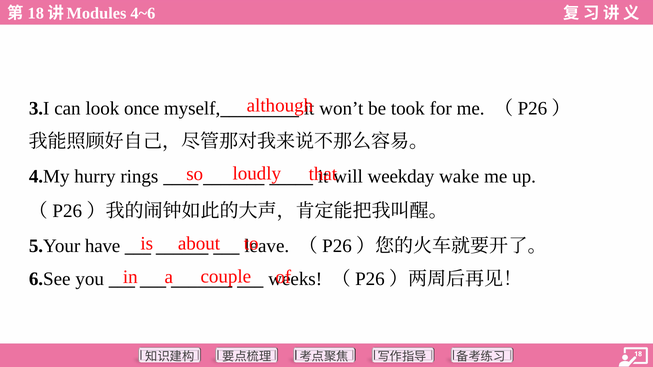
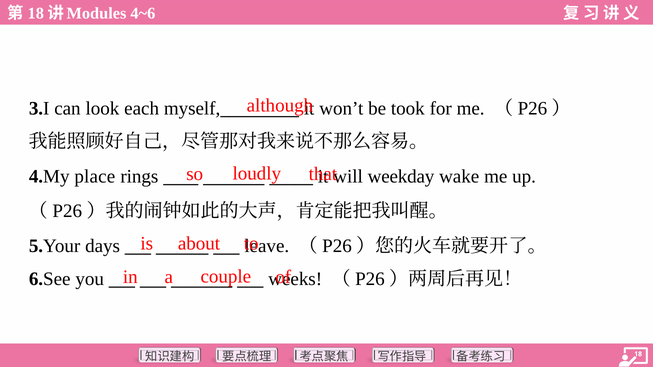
once: once -> each
hurry: hurry -> place
have: have -> days
